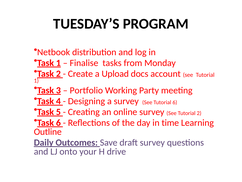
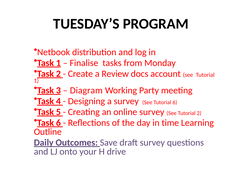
Upload: Upload -> Review
Portfolio: Portfolio -> Diagram
